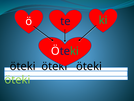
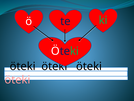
öteki at (17, 79) colour: light green -> pink
